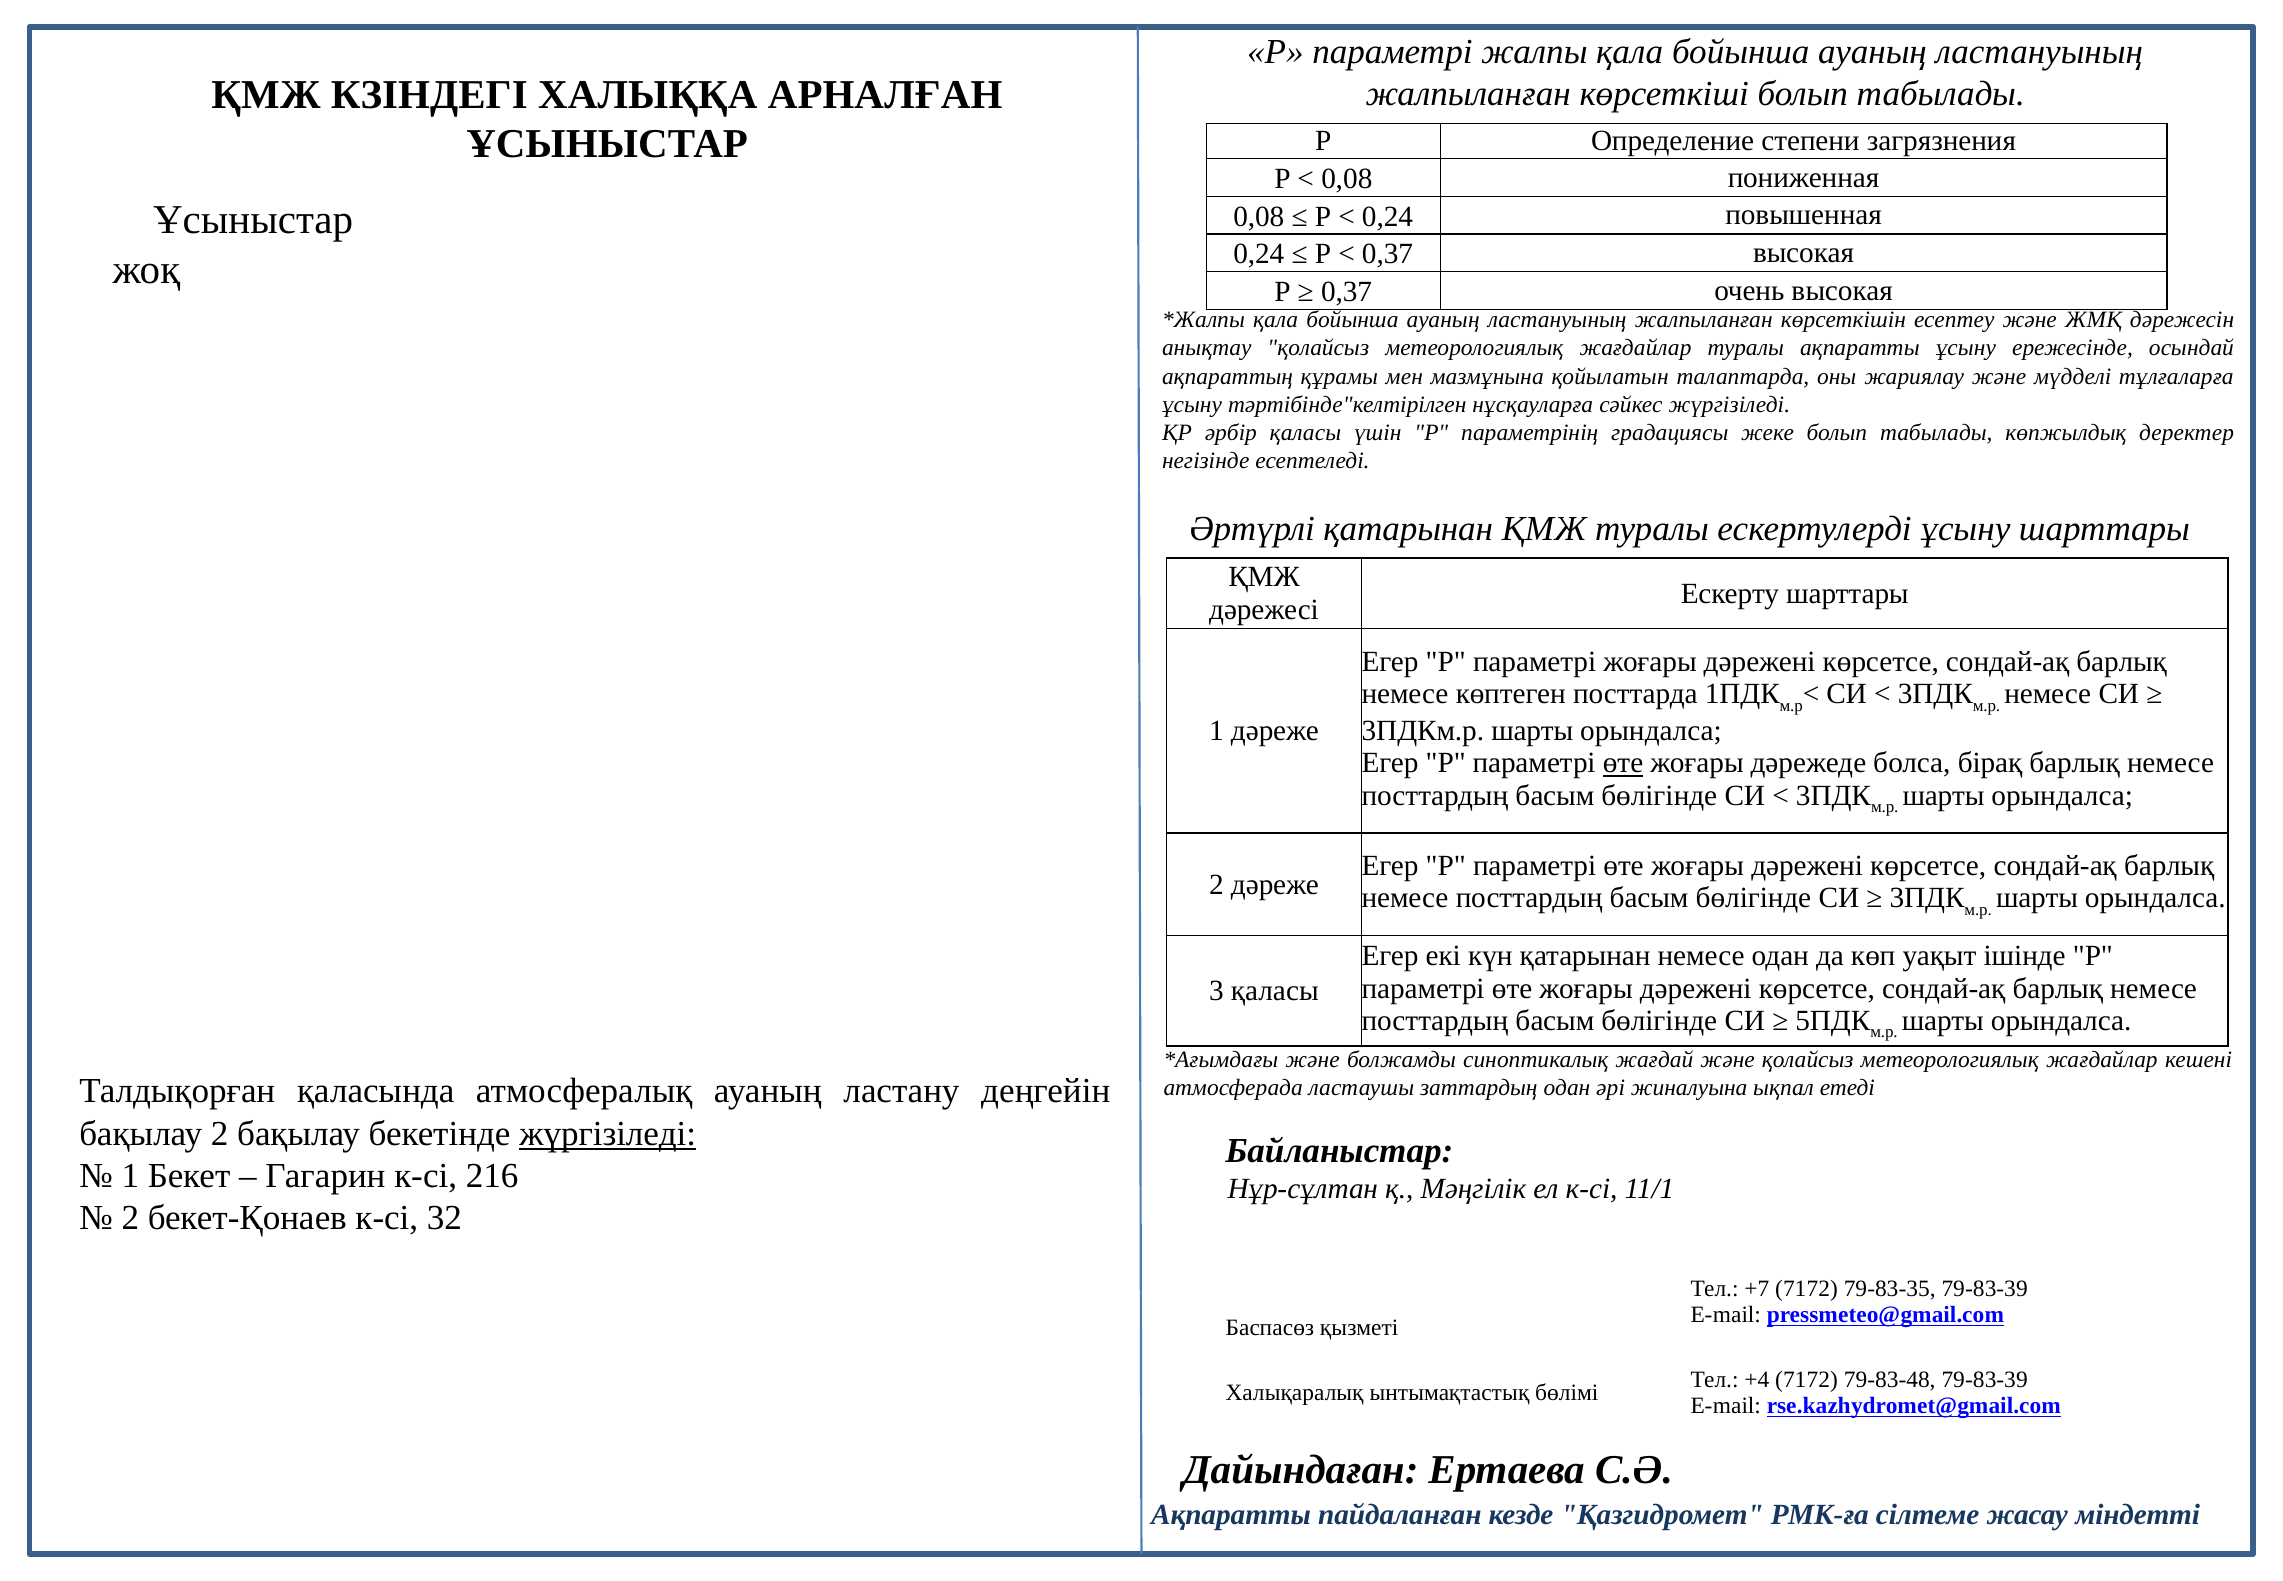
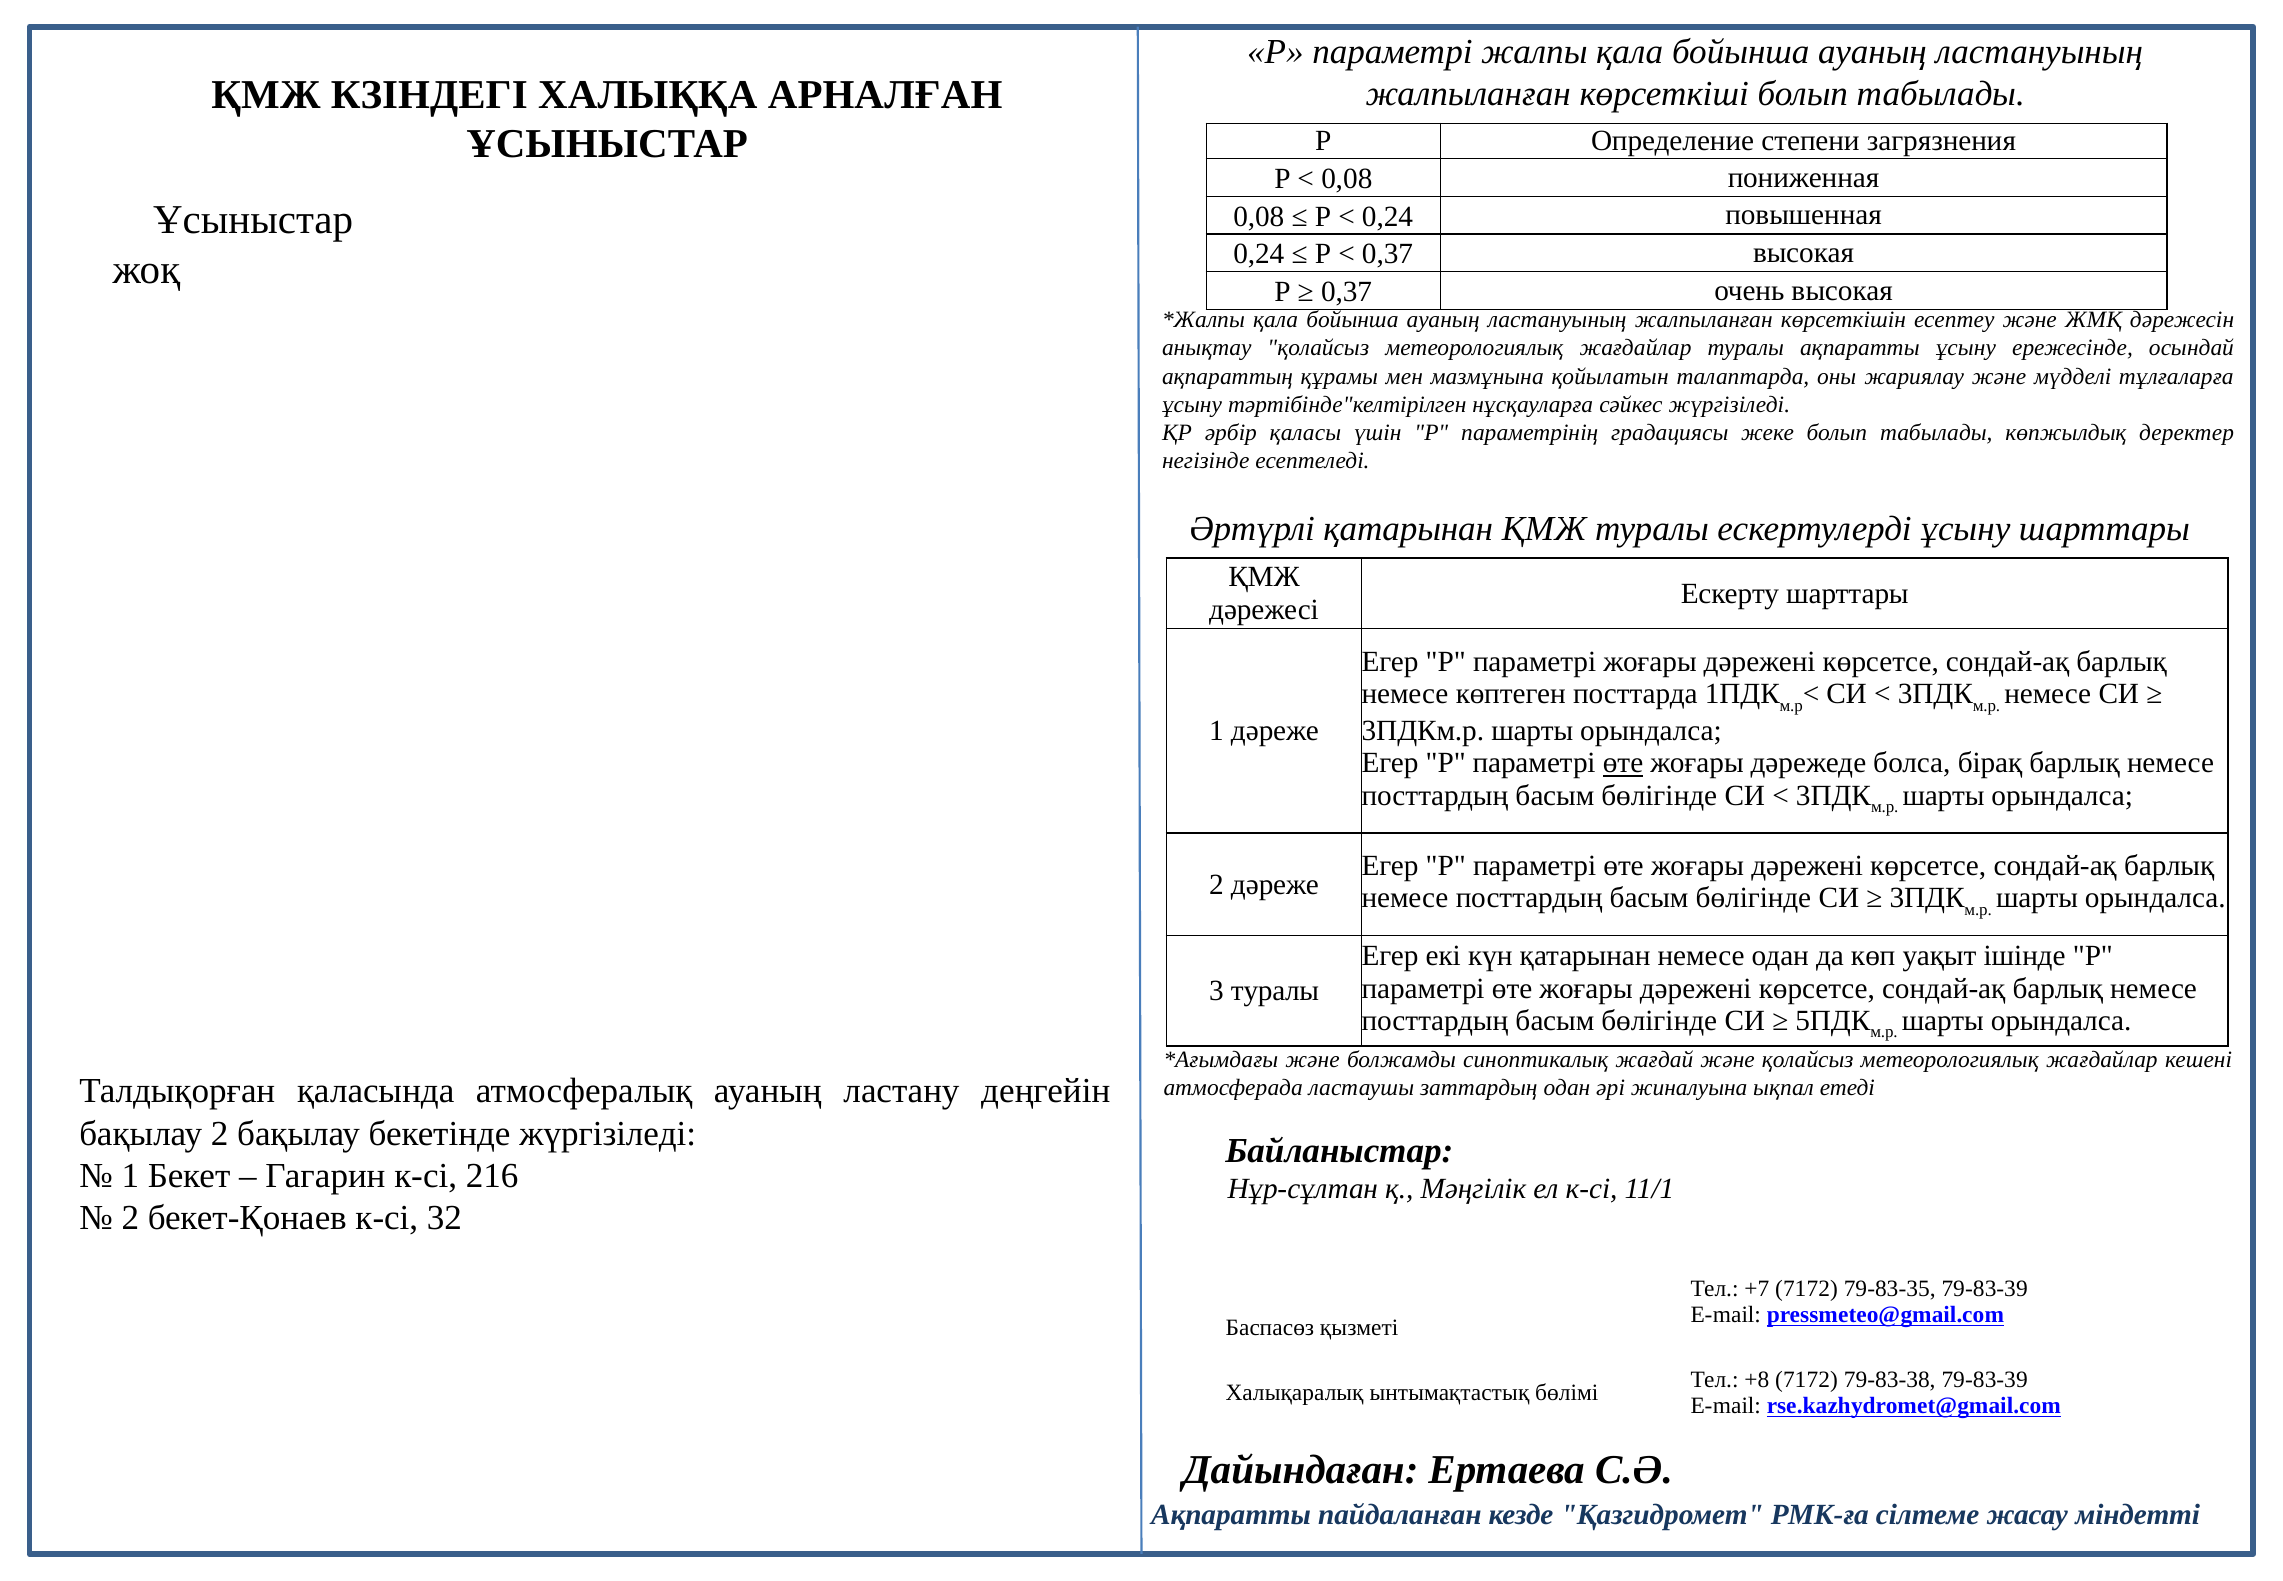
3 қаласы: қаласы -> туралы
жүргізіледі at (608, 1133) underline: present -> none
+4: +4 -> +8
79-83-48: 79-83-48 -> 79-83-38
